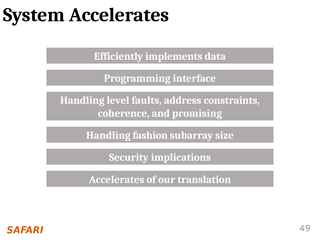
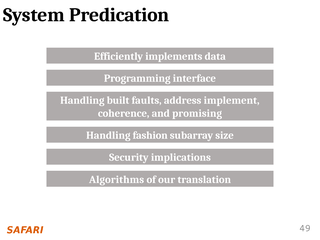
System Accelerates: Accelerates -> Predication
level: level -> built
constraints: constraints -> implement
Accelerates at (117, 179): Accelerates -> Algorithms
